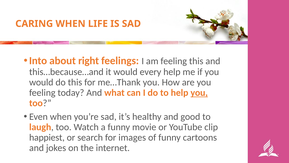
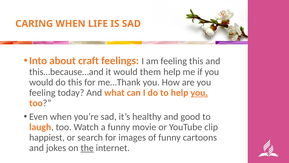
right: right -> craft
every: every -> them
the underline: none -> present
